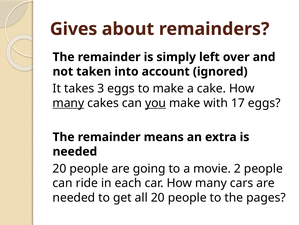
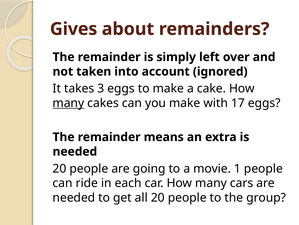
you underline: present -> none
2: 2 -> 1
pages: pages -> group
